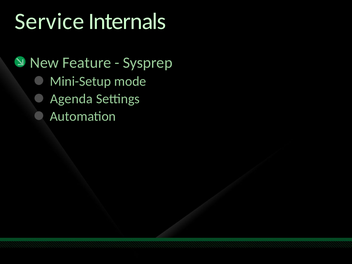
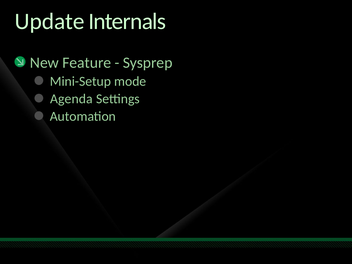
Service: Service -> Update
